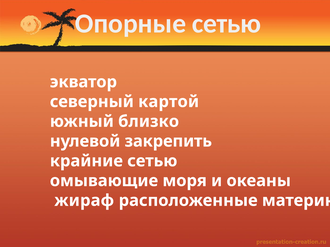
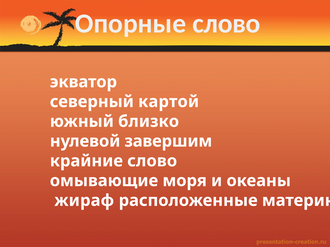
Опорные сетью: сетью -> слово
закрепить: закрепить -> завершим
крайние сетью: сетью -> слово
